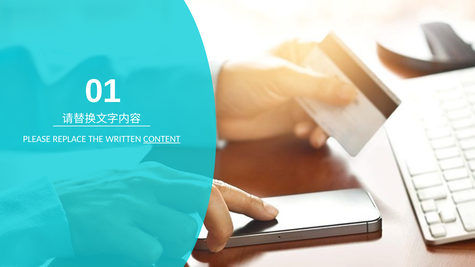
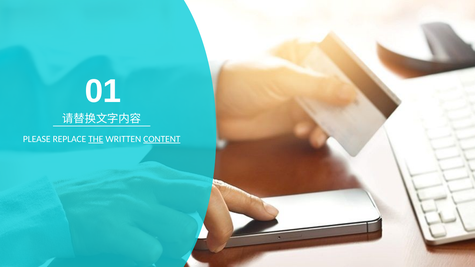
THE underline: none -> present
